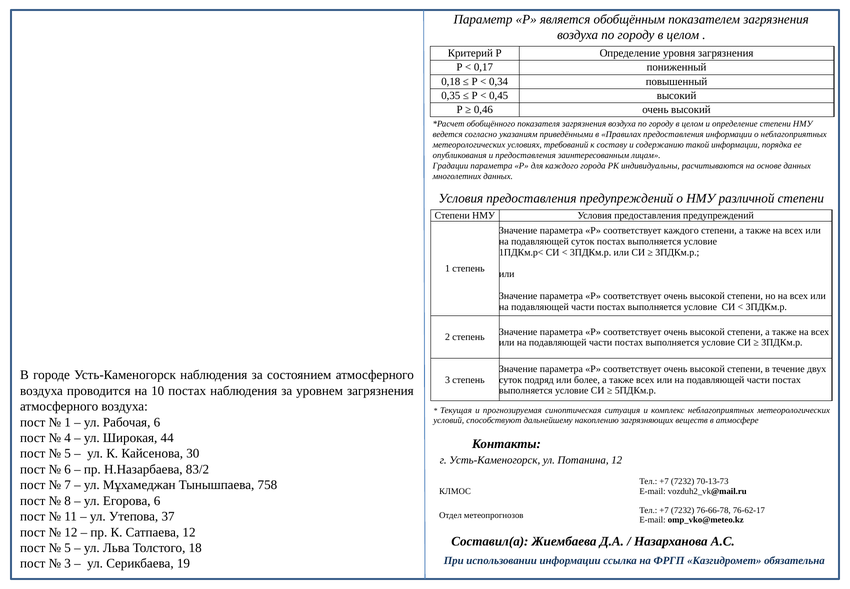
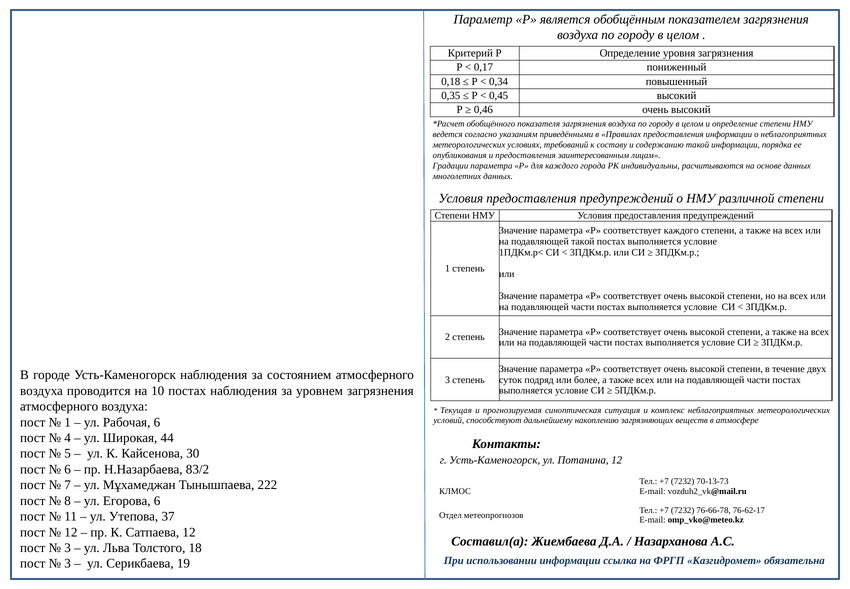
подавляющей суток: суток -> такой
758: 758 -> 222
5 at (68, 547): 5 -> 3
